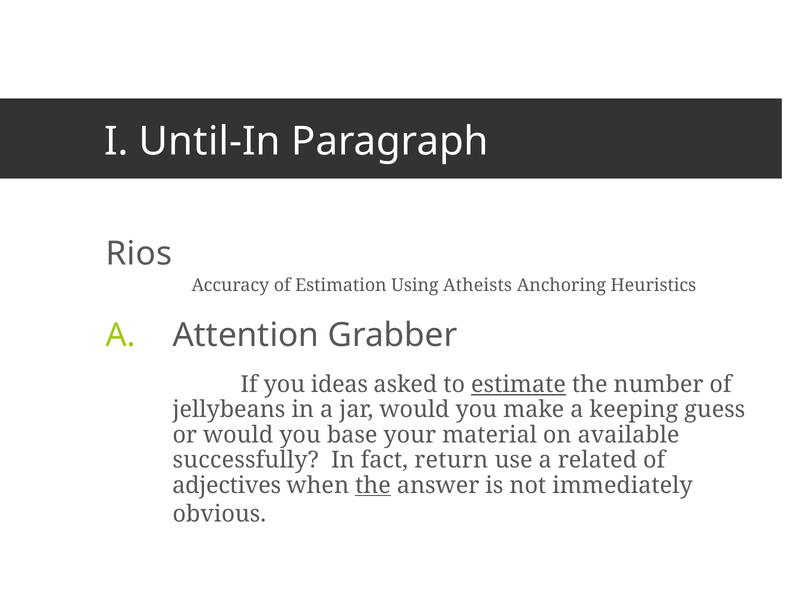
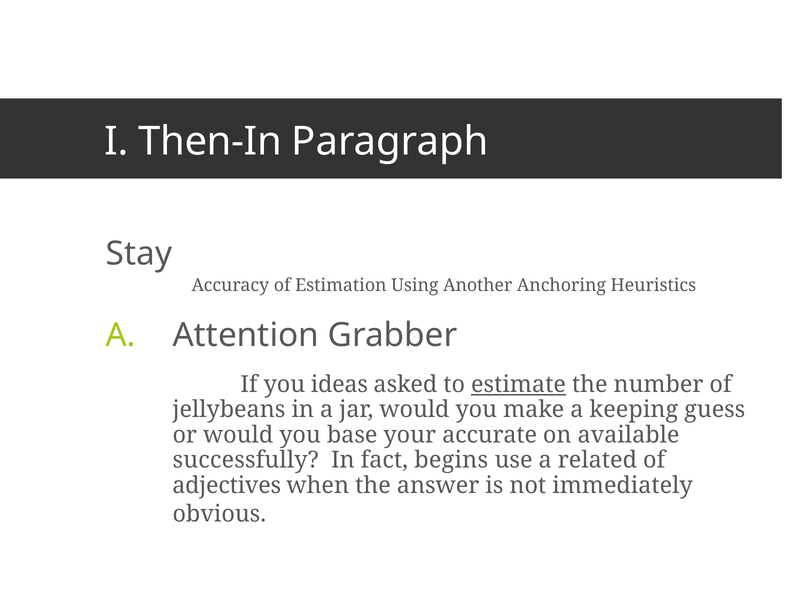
Until-In: Until-In -> Then-In
Rios: Rios -> Stay
Atheists: Atheists -> Another
material: material -> accurate
return: return -> begins
the at (373, 486) underline: present -> none
